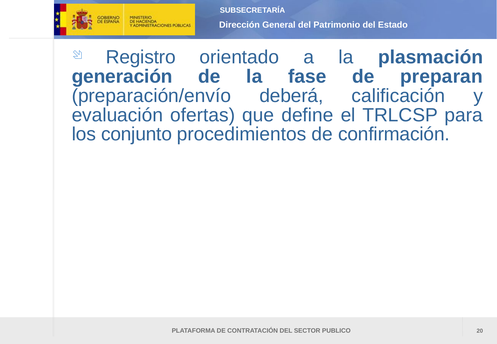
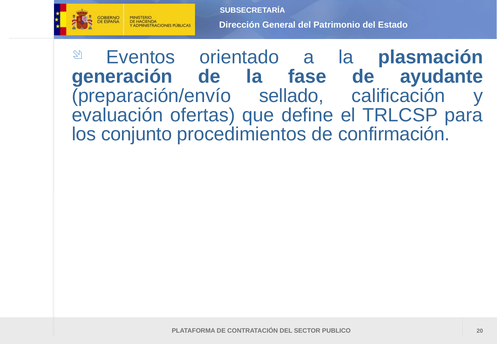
Registro: Registro -> Eventos
preparan: preparan -> ayudante
deberá: deberá -> sellado
